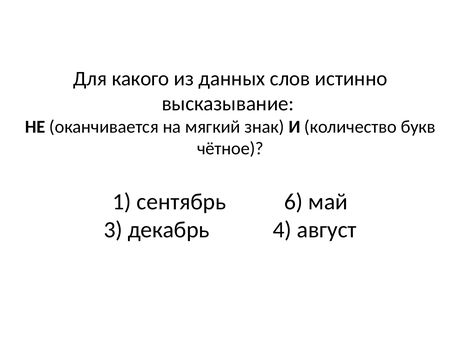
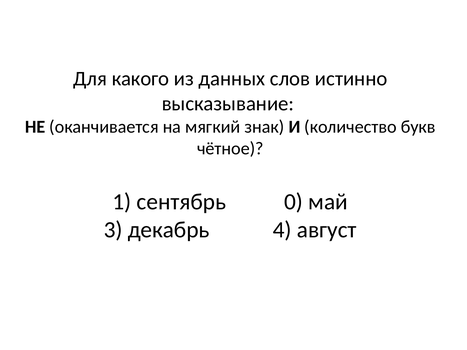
6: 6 -> 0
